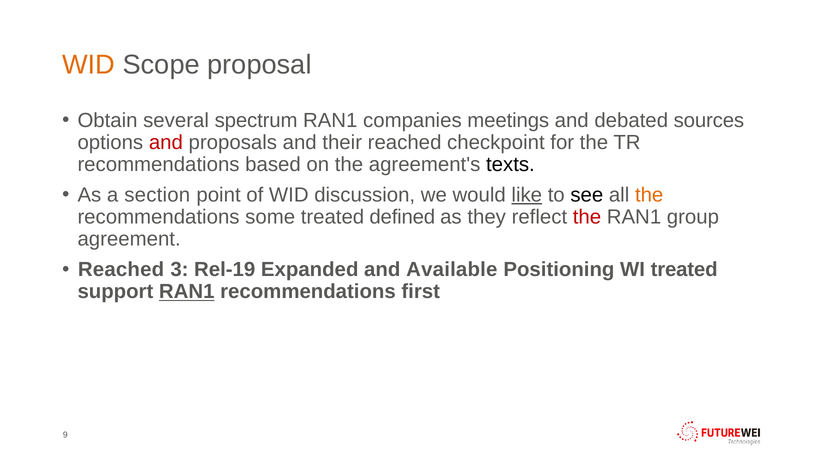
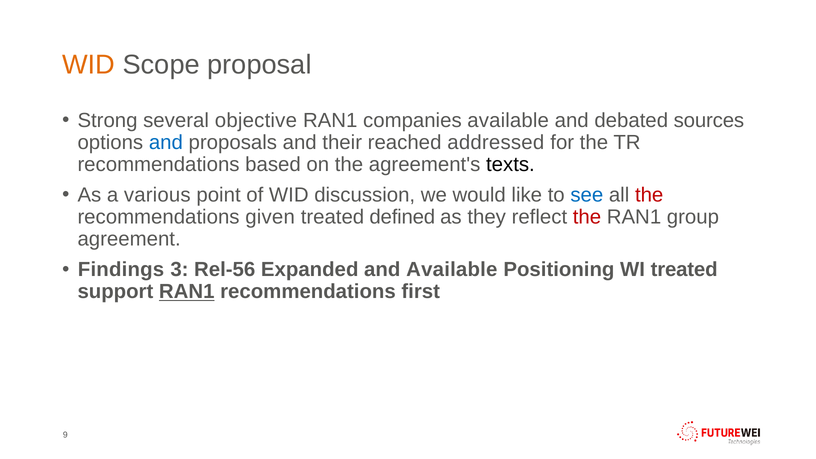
Obtain: Obtain -> Strong
spectrum: spectrum -> objective
companies meetings: meetings -> available
and at (166, 142) colour: red -> blue
checkpoint: checkpoint -> addressed
section: section -> various
like underline: present -> none
see colour: black -> blue
the at (649, 195) colour: orange -> red
some: some -> given
Reached at (121, 270): Reached -> Findings
Rel-19: Rel-19 -> Rel-56
